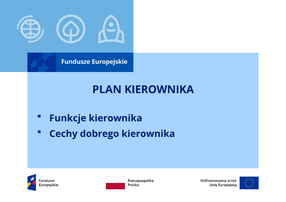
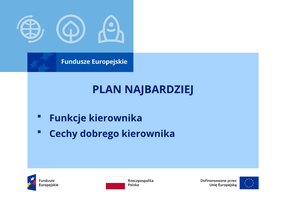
PLAN KIEROWNIKA: KIEROWNIKA -> NAJBARDZIEJ
